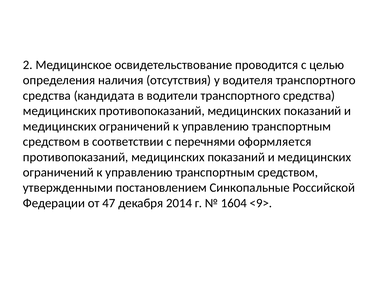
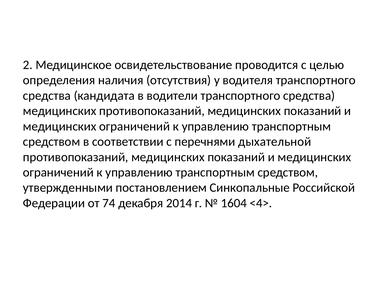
оформляется: оформляется -> дыхательной
47: 47 -> 74
<9>: <9> -> <4>
